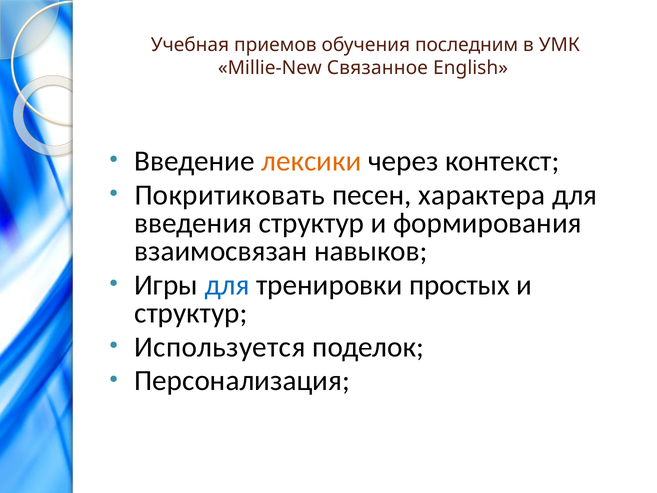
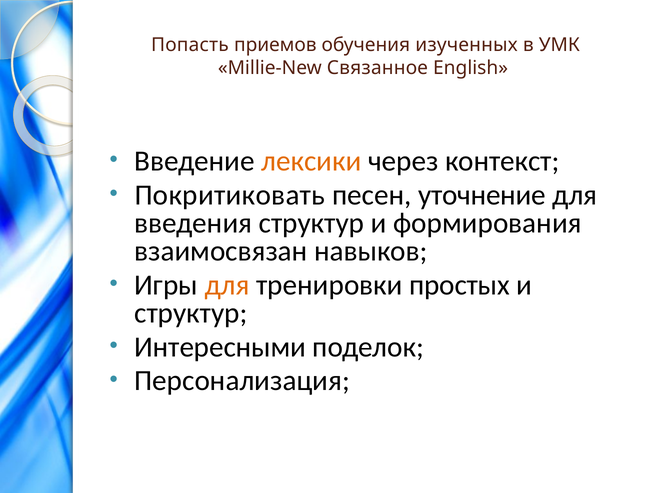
Учебная: Учебная -> Попасть
последним: последним -> изученных
характера: характера -> уточнение
для at (227, 285) colour: blue -> orange
Используется: Используется -> Интересными
